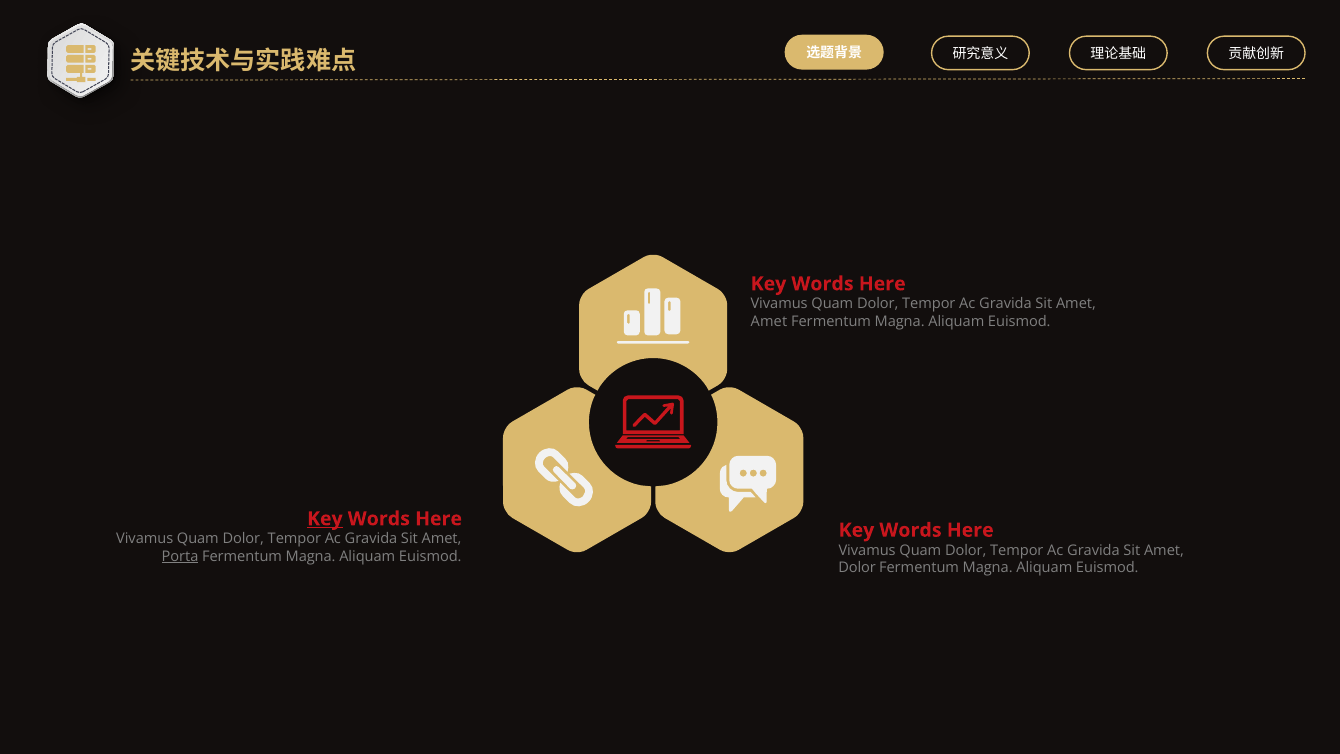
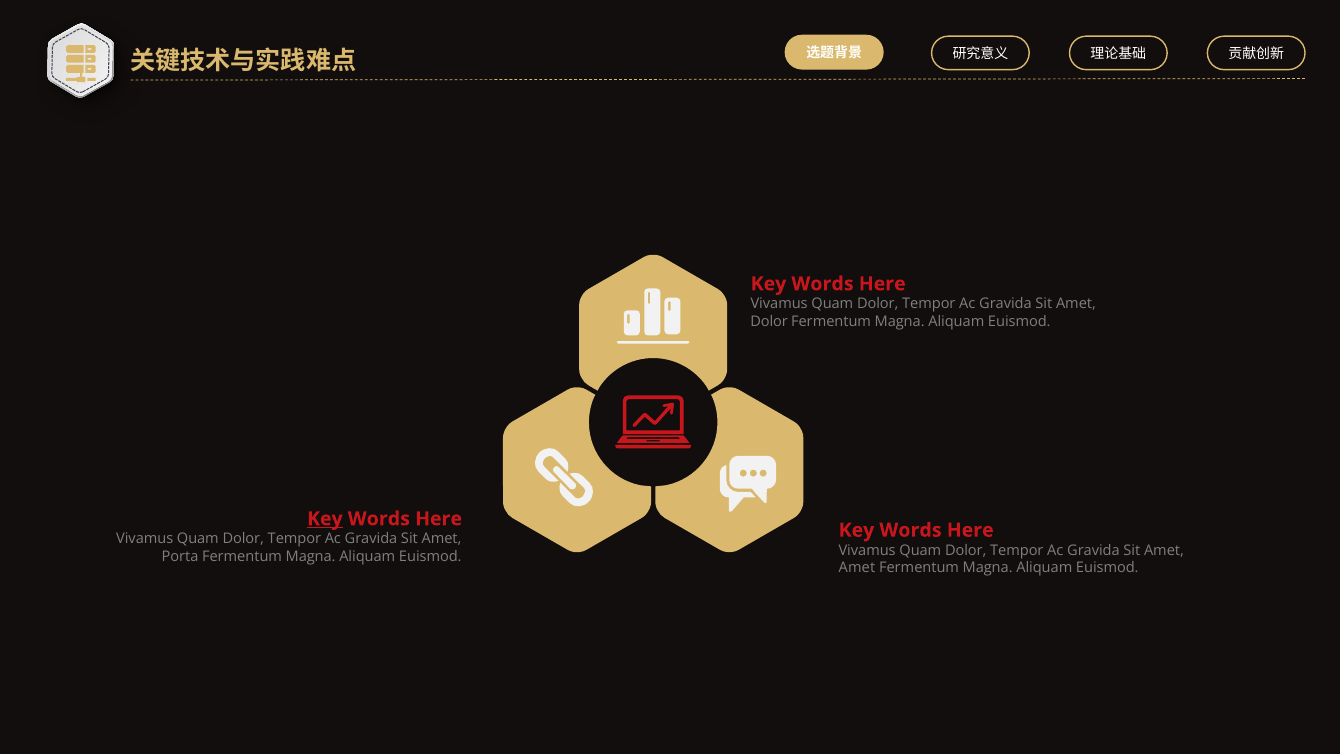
Amet at (769, 322): Amet -> Dolor
Porta underline: present -> none
Dolor at (857, 568): Dolor -> Amet
